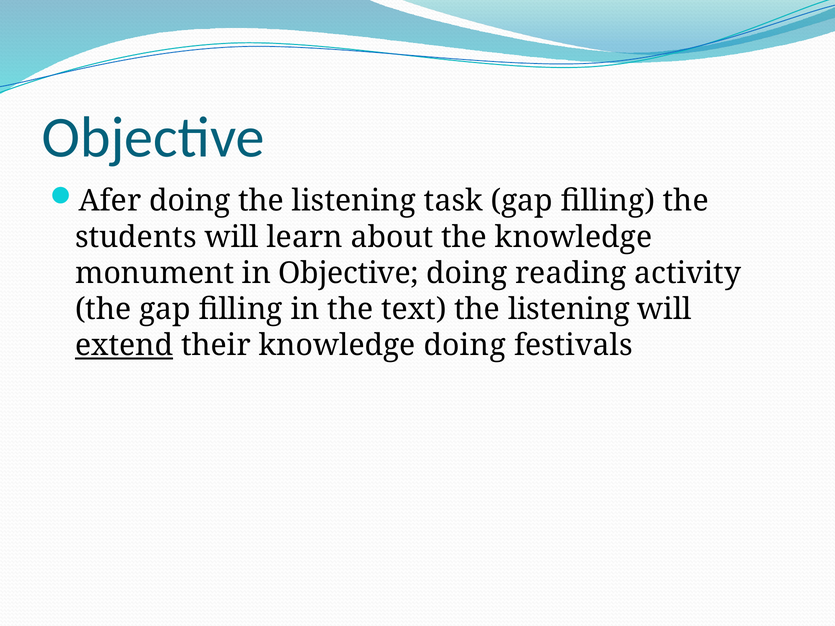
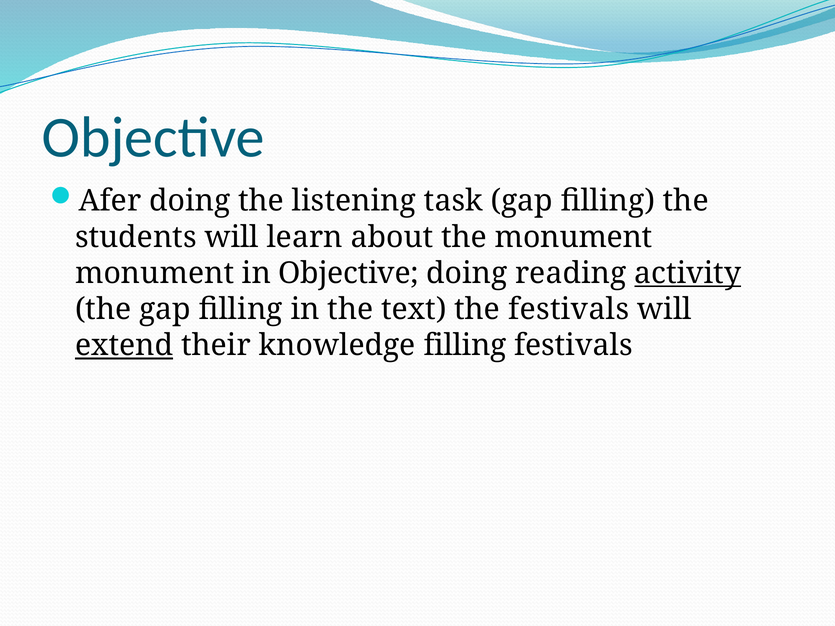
the knowledge: knowledge -> monument
activity underline: none -> present
text the listening: listening -> festivals
knowledge doing: doing -> filling
